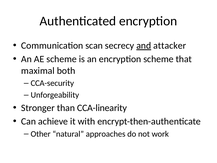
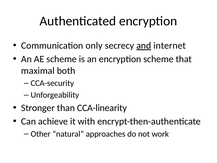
scan: scan -> only
attacker: attacker -> internet
